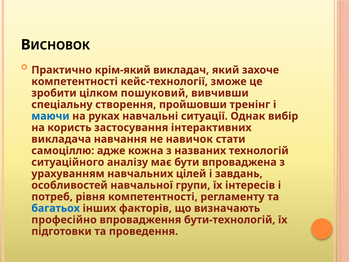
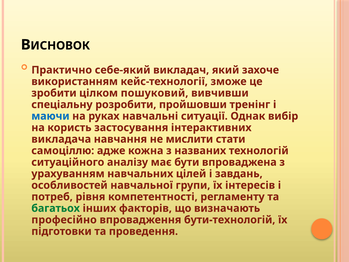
крім-який: крім-який -> себе-який
компетентності at (75, 81): компетентності -> використанням
створення: створення -> розробити
навичок: навичок -> мислити
багатьох colour: blue -> green
